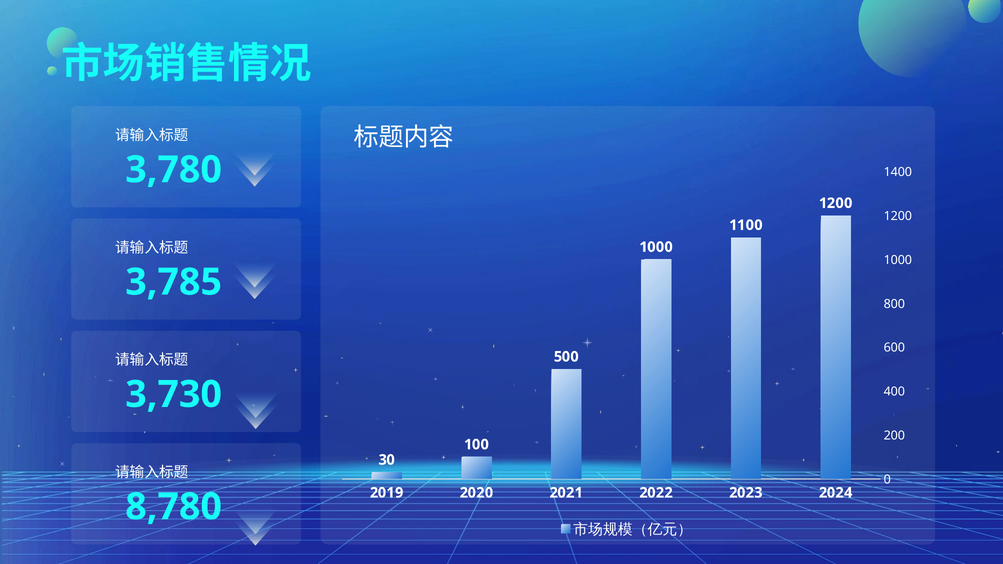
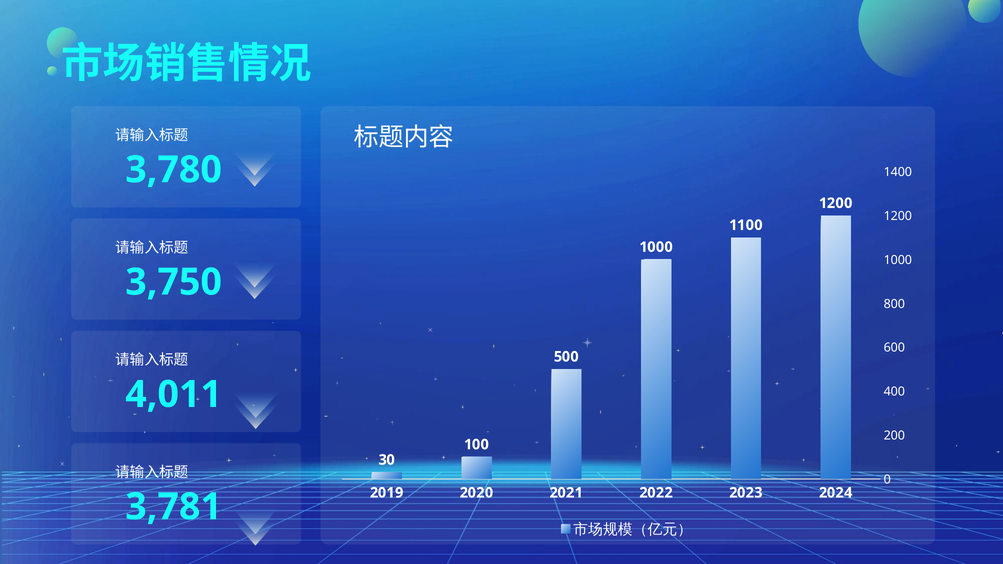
3,785: 3,785 -> 3,750
3,730: 3,730 -> 4,011
8,780: 8,780 -> 3,781
